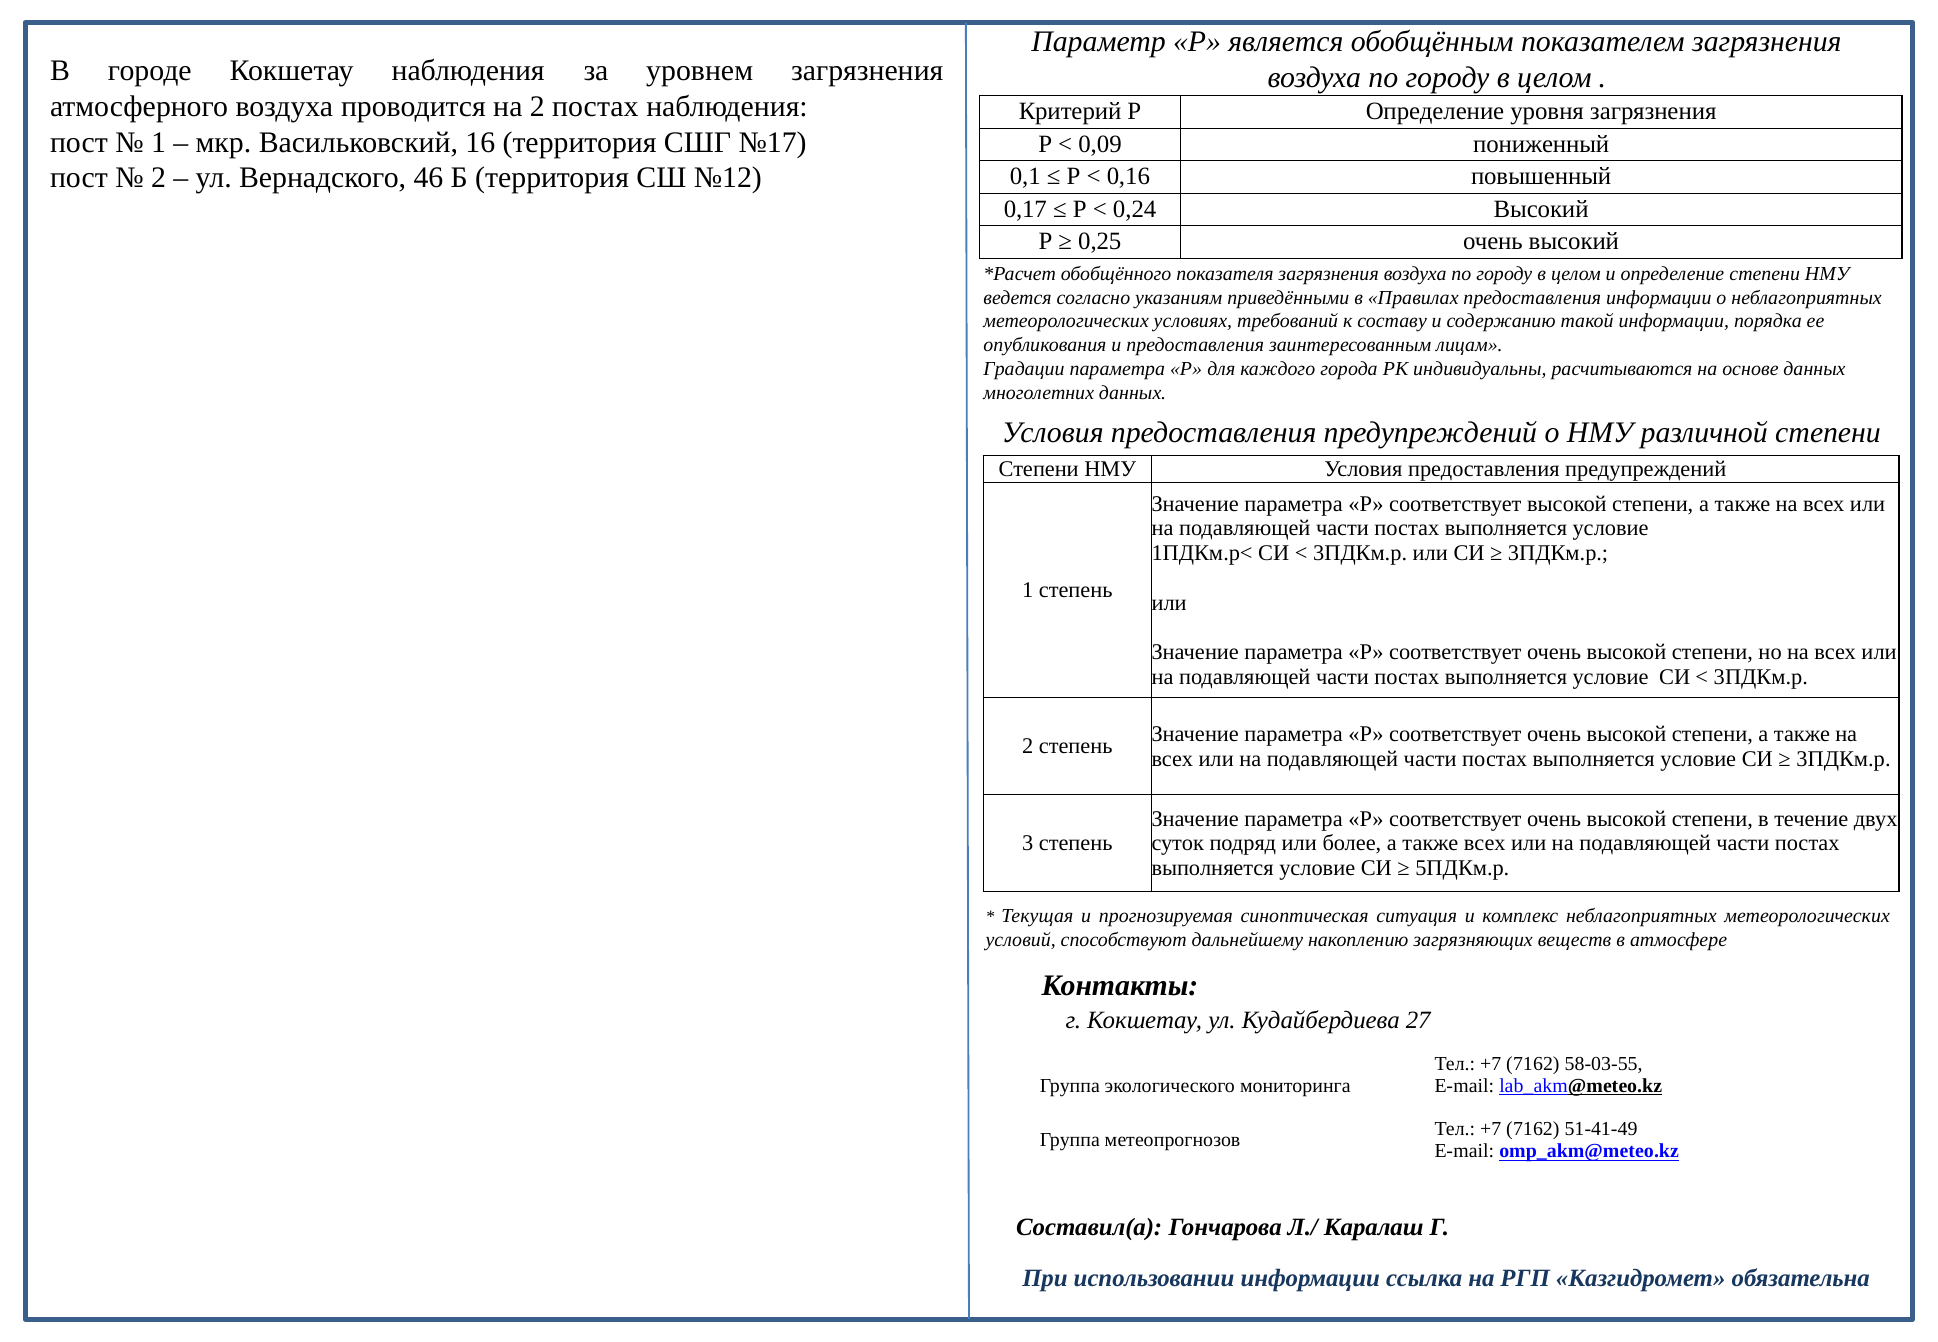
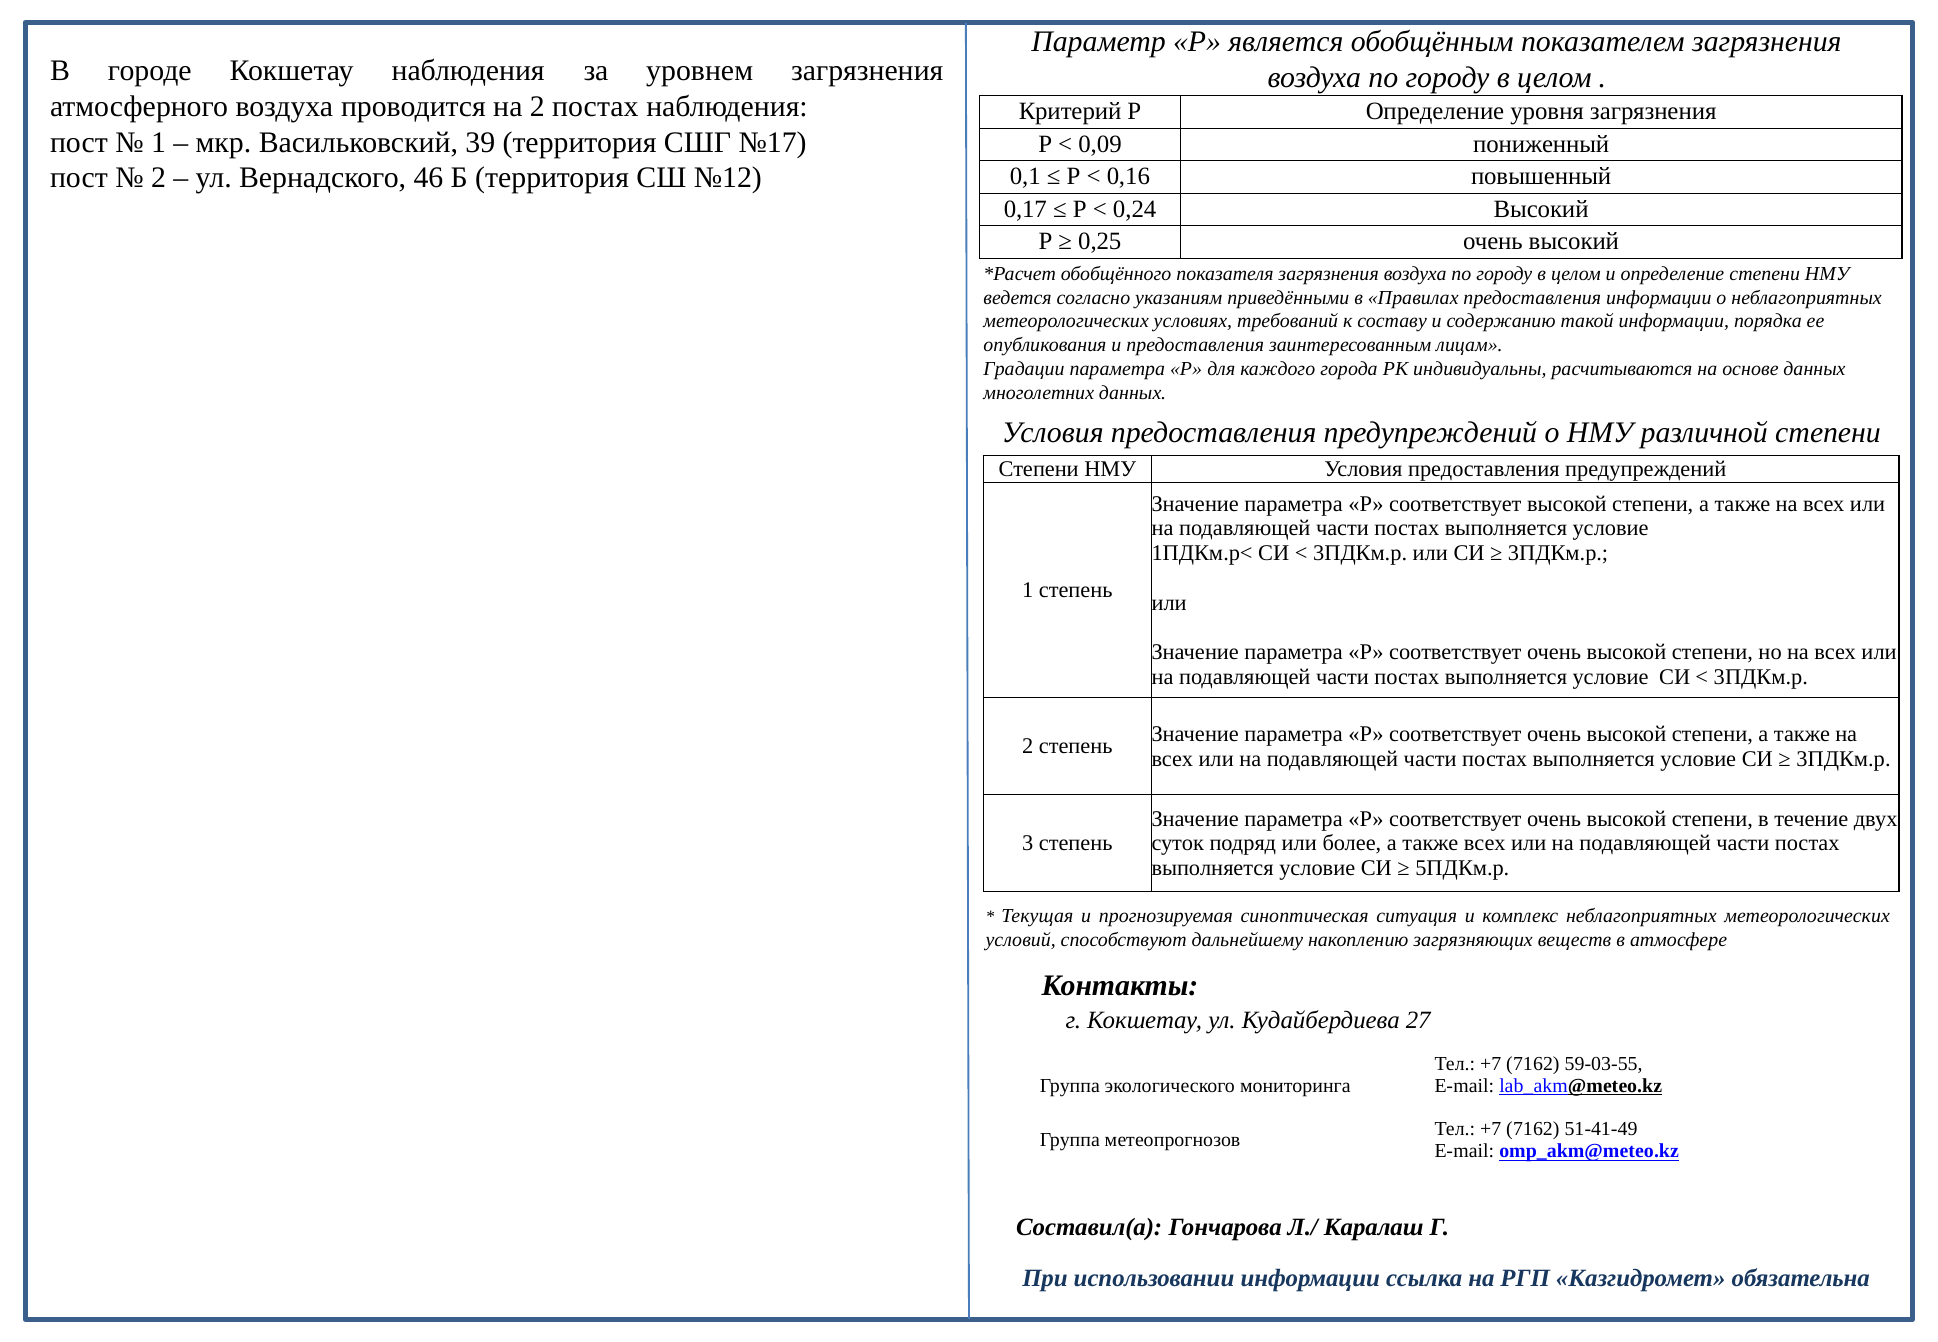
16: 16 -> 39
58-03-55: 58-03-55 -> 59-03-55
